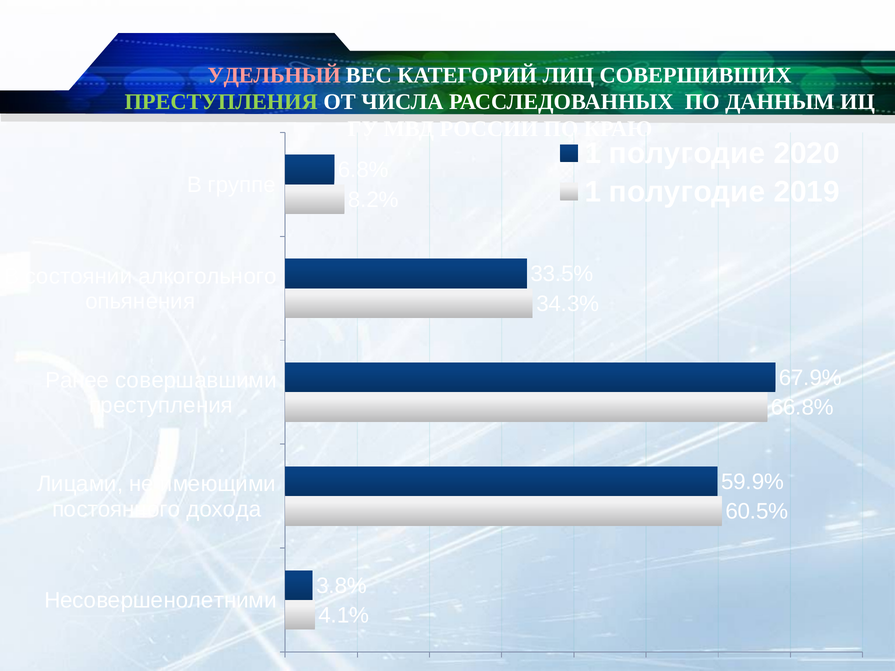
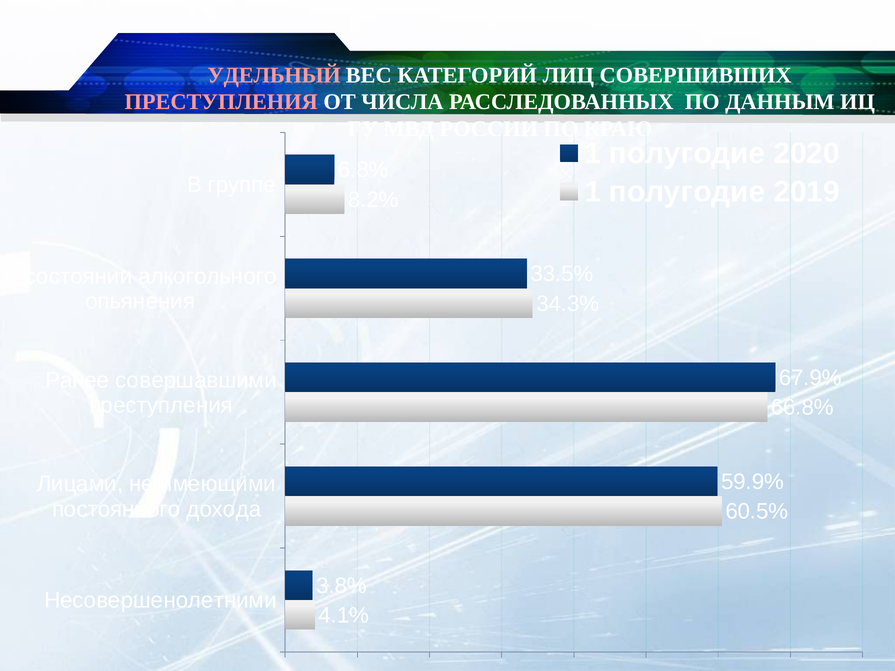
ПРЕСТУПЛЕНИЯ at (221, 102) colour: light green -> pink
